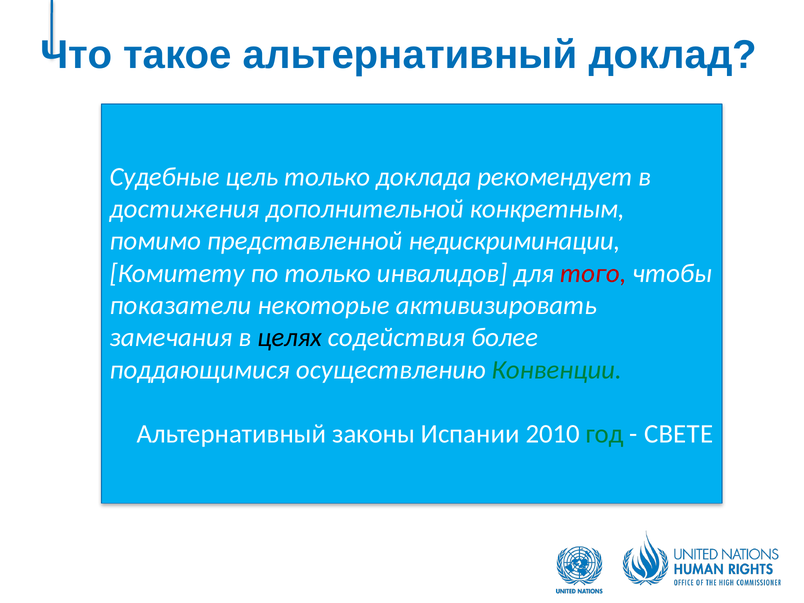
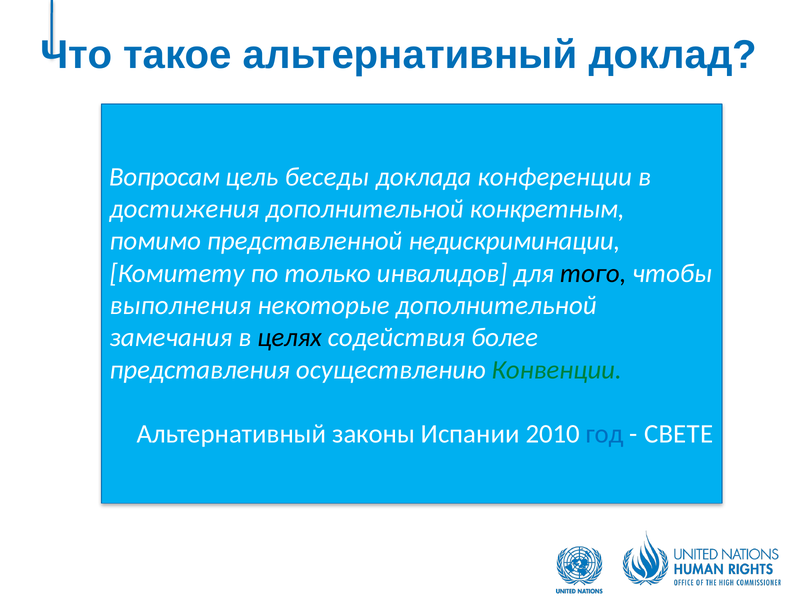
Судебные: Судебные -> Вопросам
цель только: только -> беседы
рекомендует: рекомендует -> конференции
того colour: red -> black
показатели: показатели -> выполнения
некоторые активизировать: активизировать -> дополнительной
поддающимися: поддающимися -> представления
год colour: green -> blue
